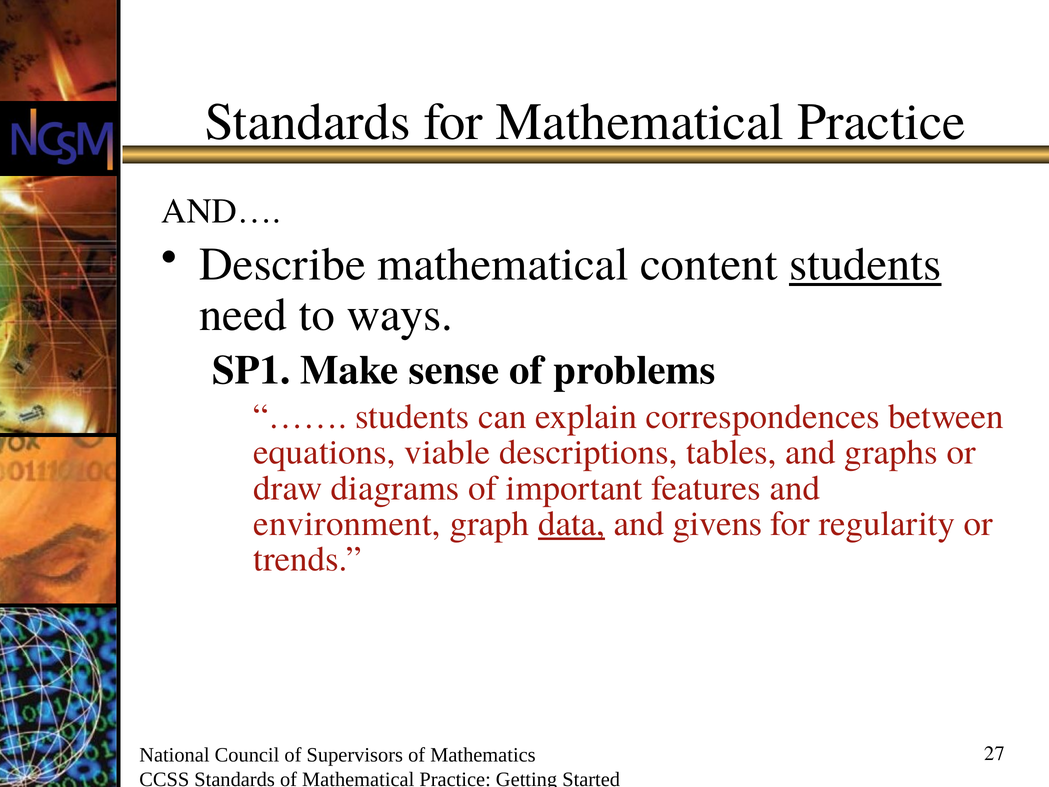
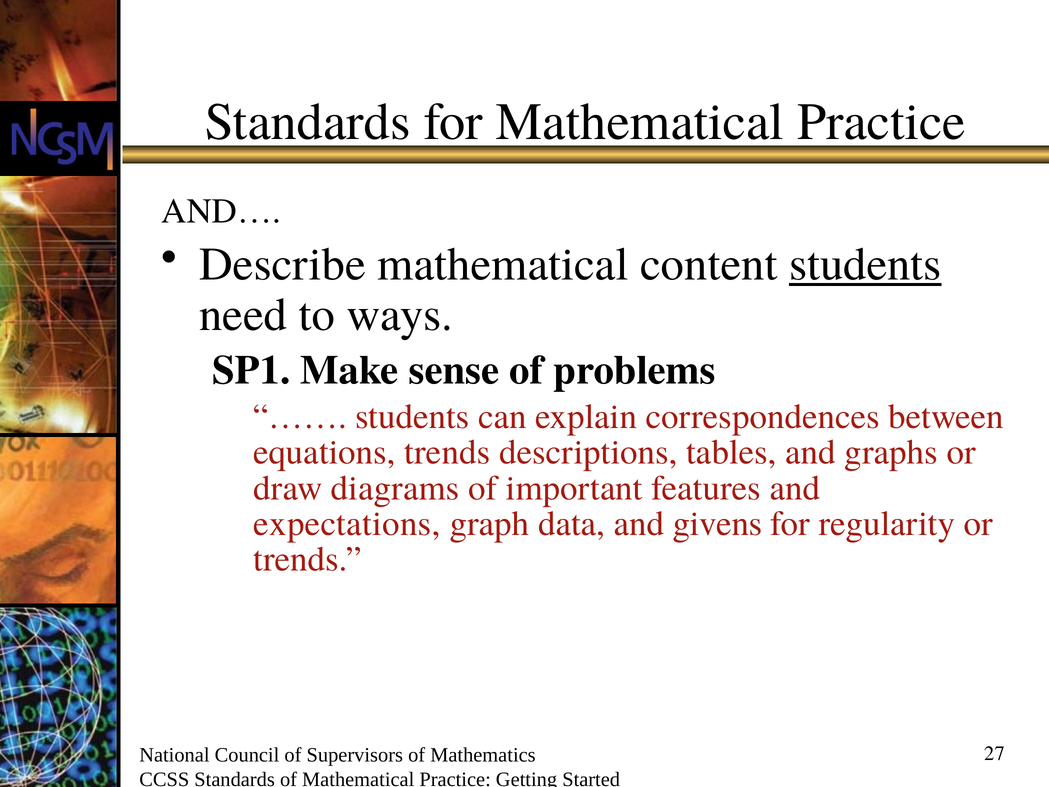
equations viable: viable -> trends
environment: environment -> expectations
data underline: present -> none
